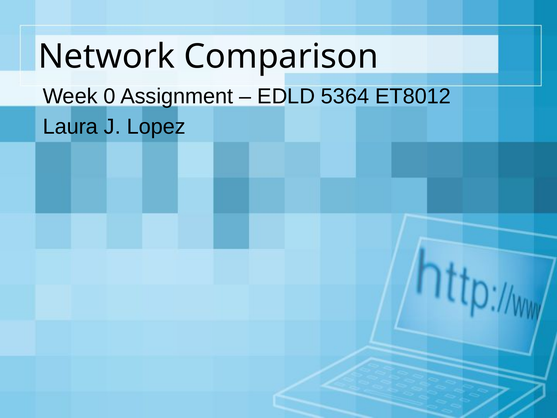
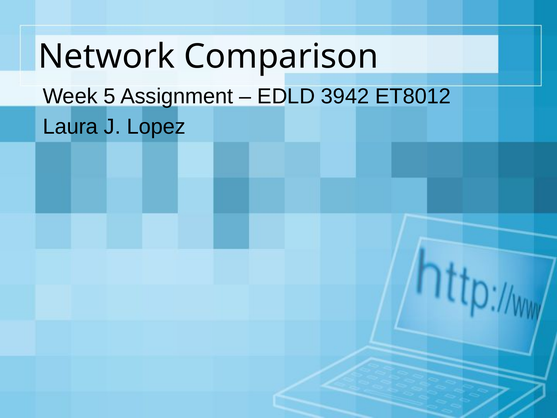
0: 0 -> 5
5364: 5364 -> 3942
